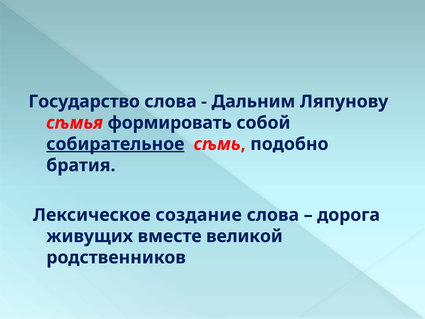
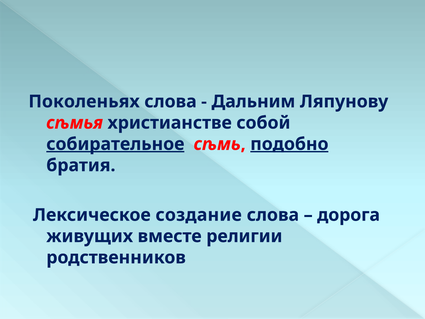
Государство: Государство -> Поколеньях
формировать: формировать -> христианстве
подобно underline: none -> present
великой: великой -> религии
